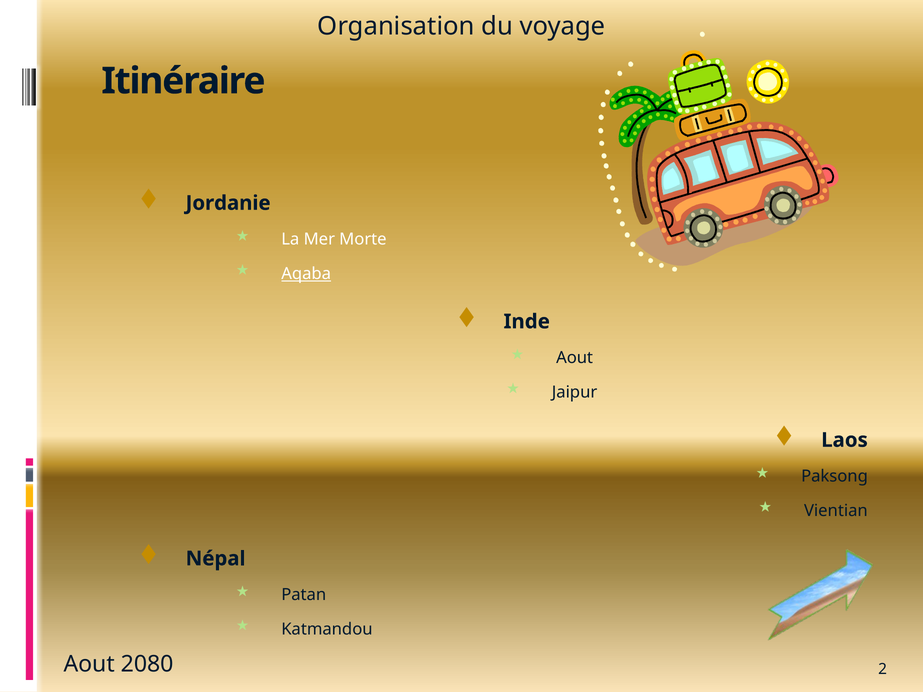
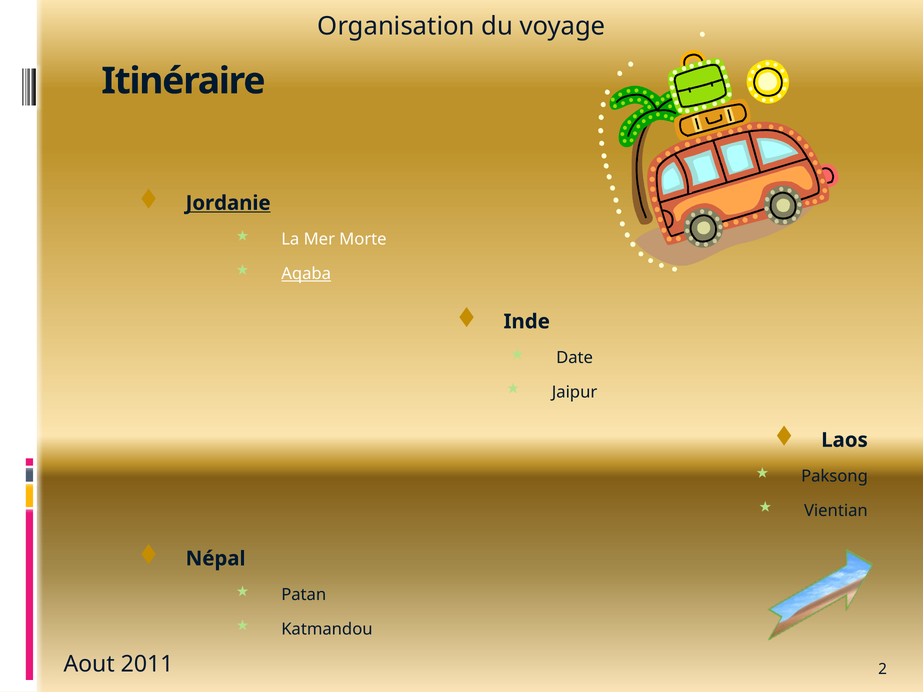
Jordanie underline: none -> present
Aout at (575, 358): Aout -> Date
2080: 2080 -> 2011
